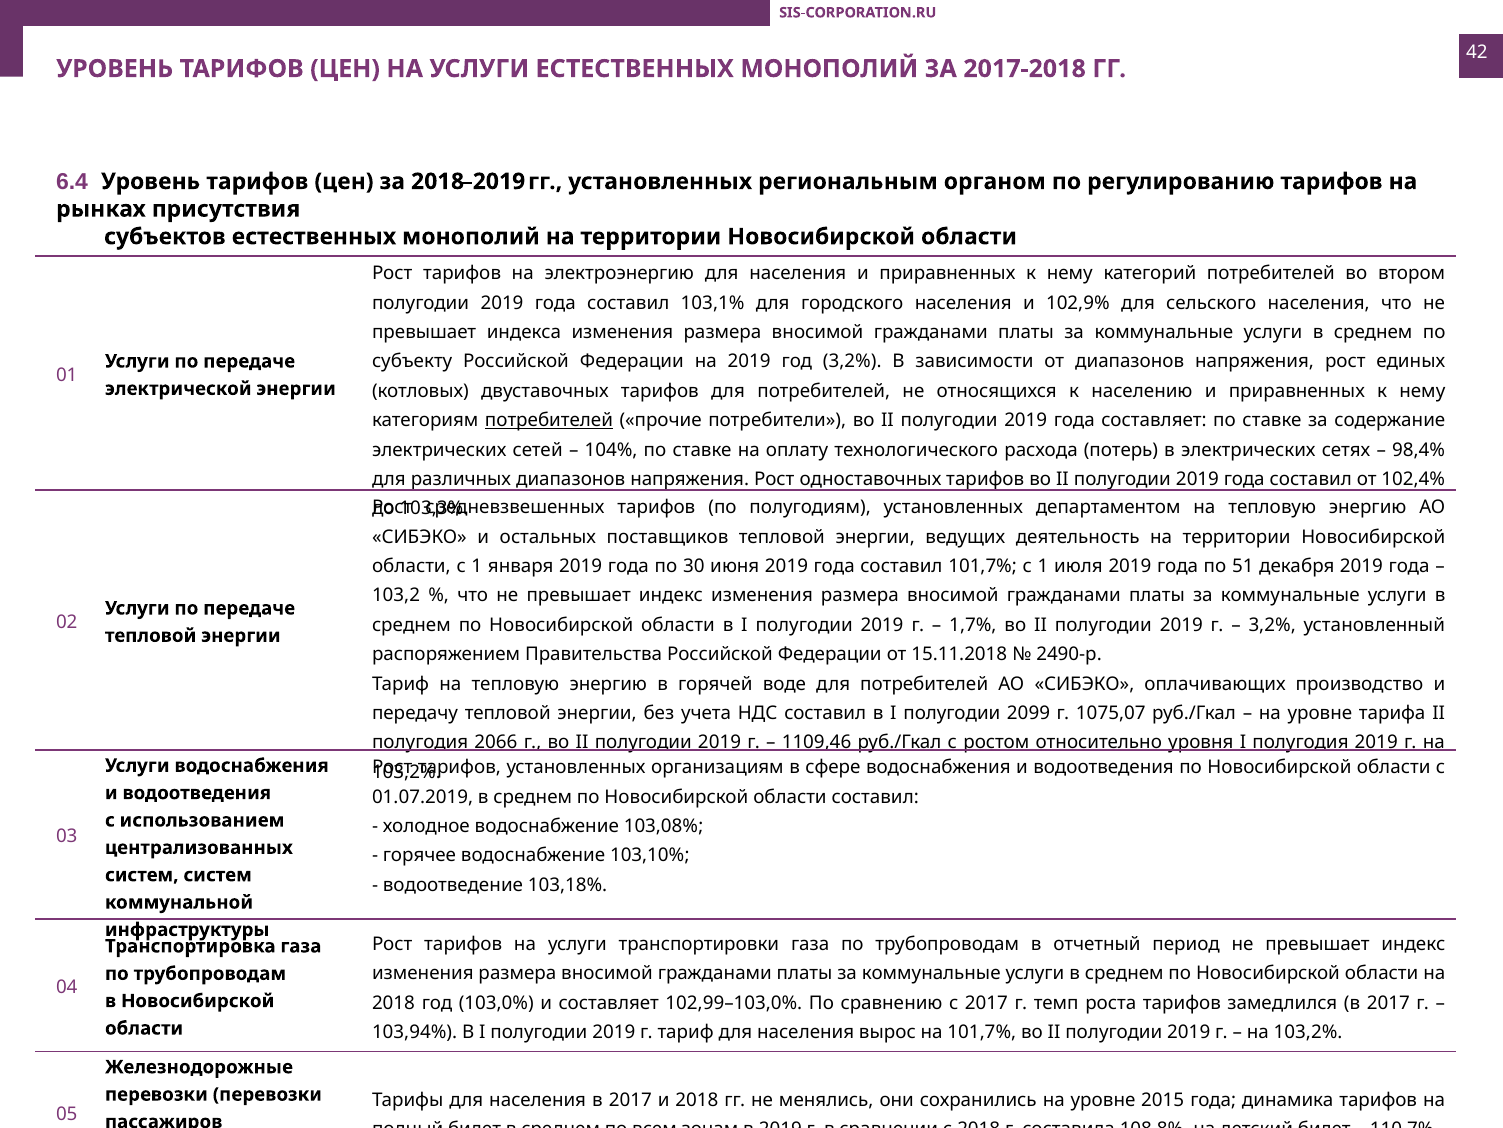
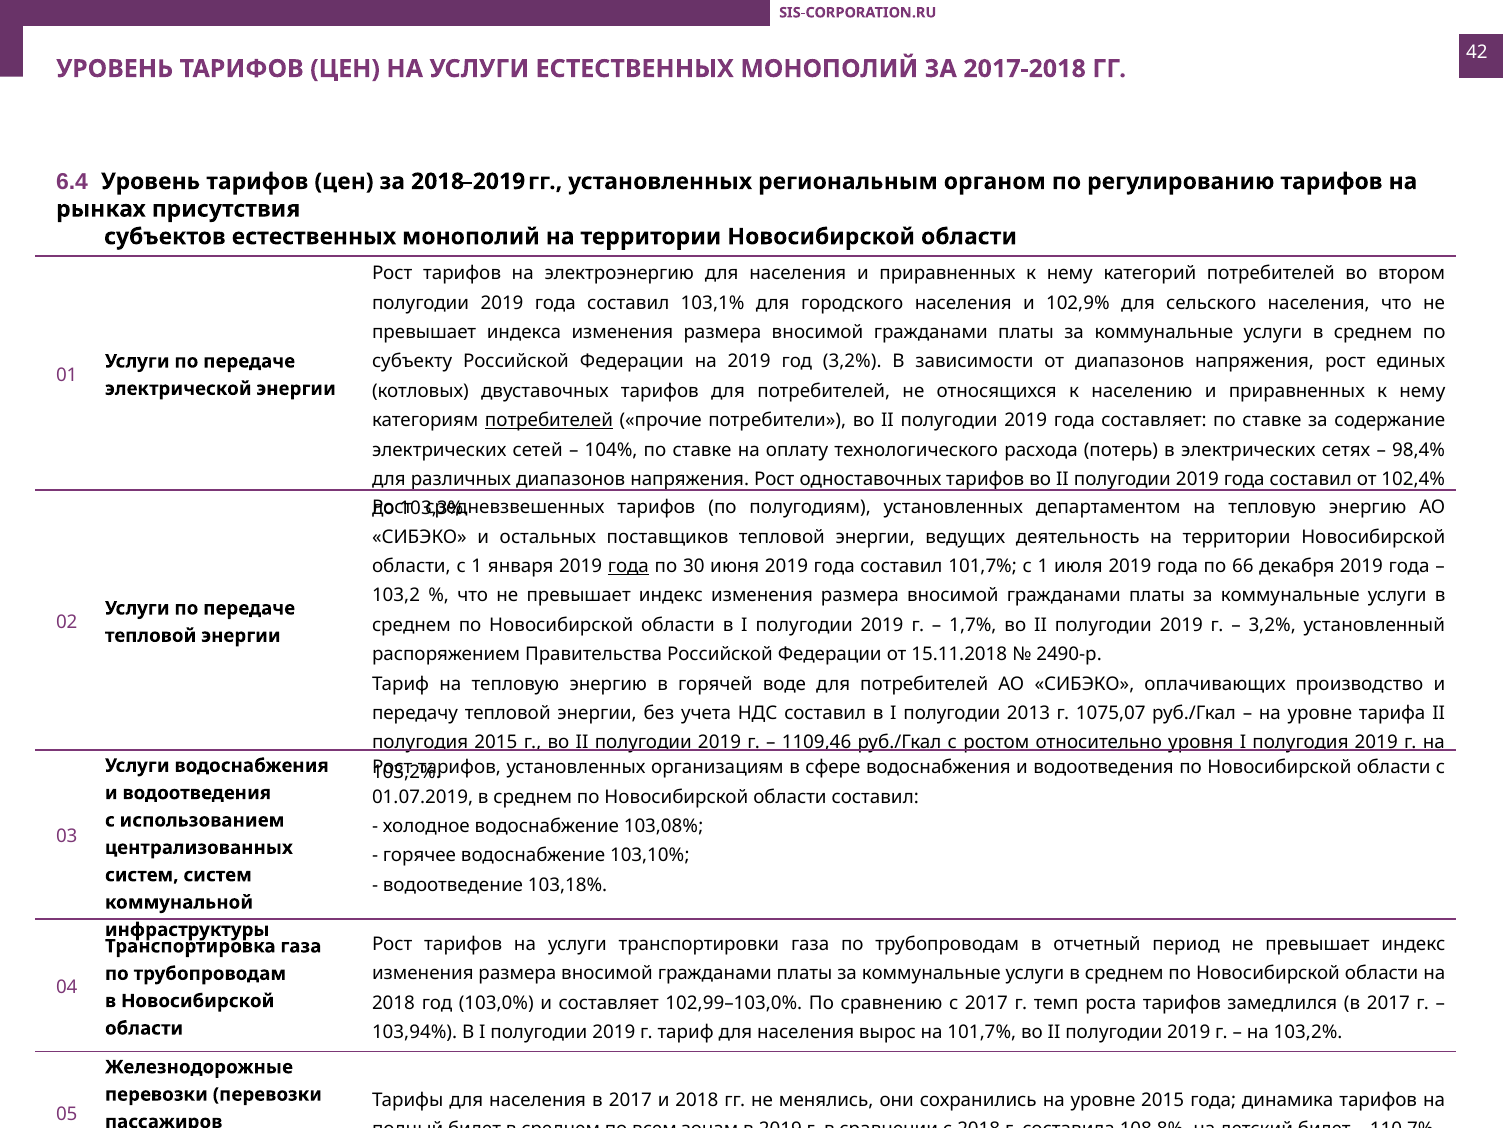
года at (628, 566) underline: none -> present
51: 51 -> 66
2099: 2099 -> 2013
полугодия 2066: 2066 -> 2015
